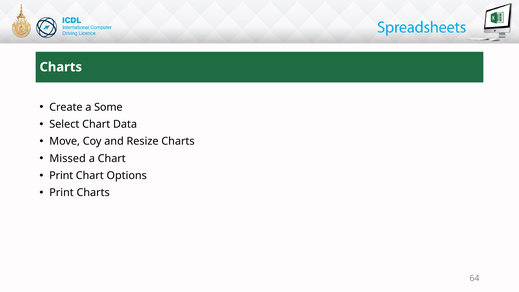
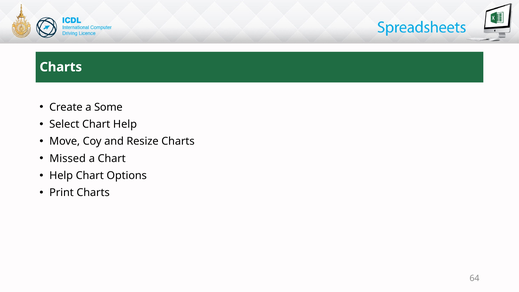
Chart Data: Data -> Help
Print at (61, 176): Print -> Help
